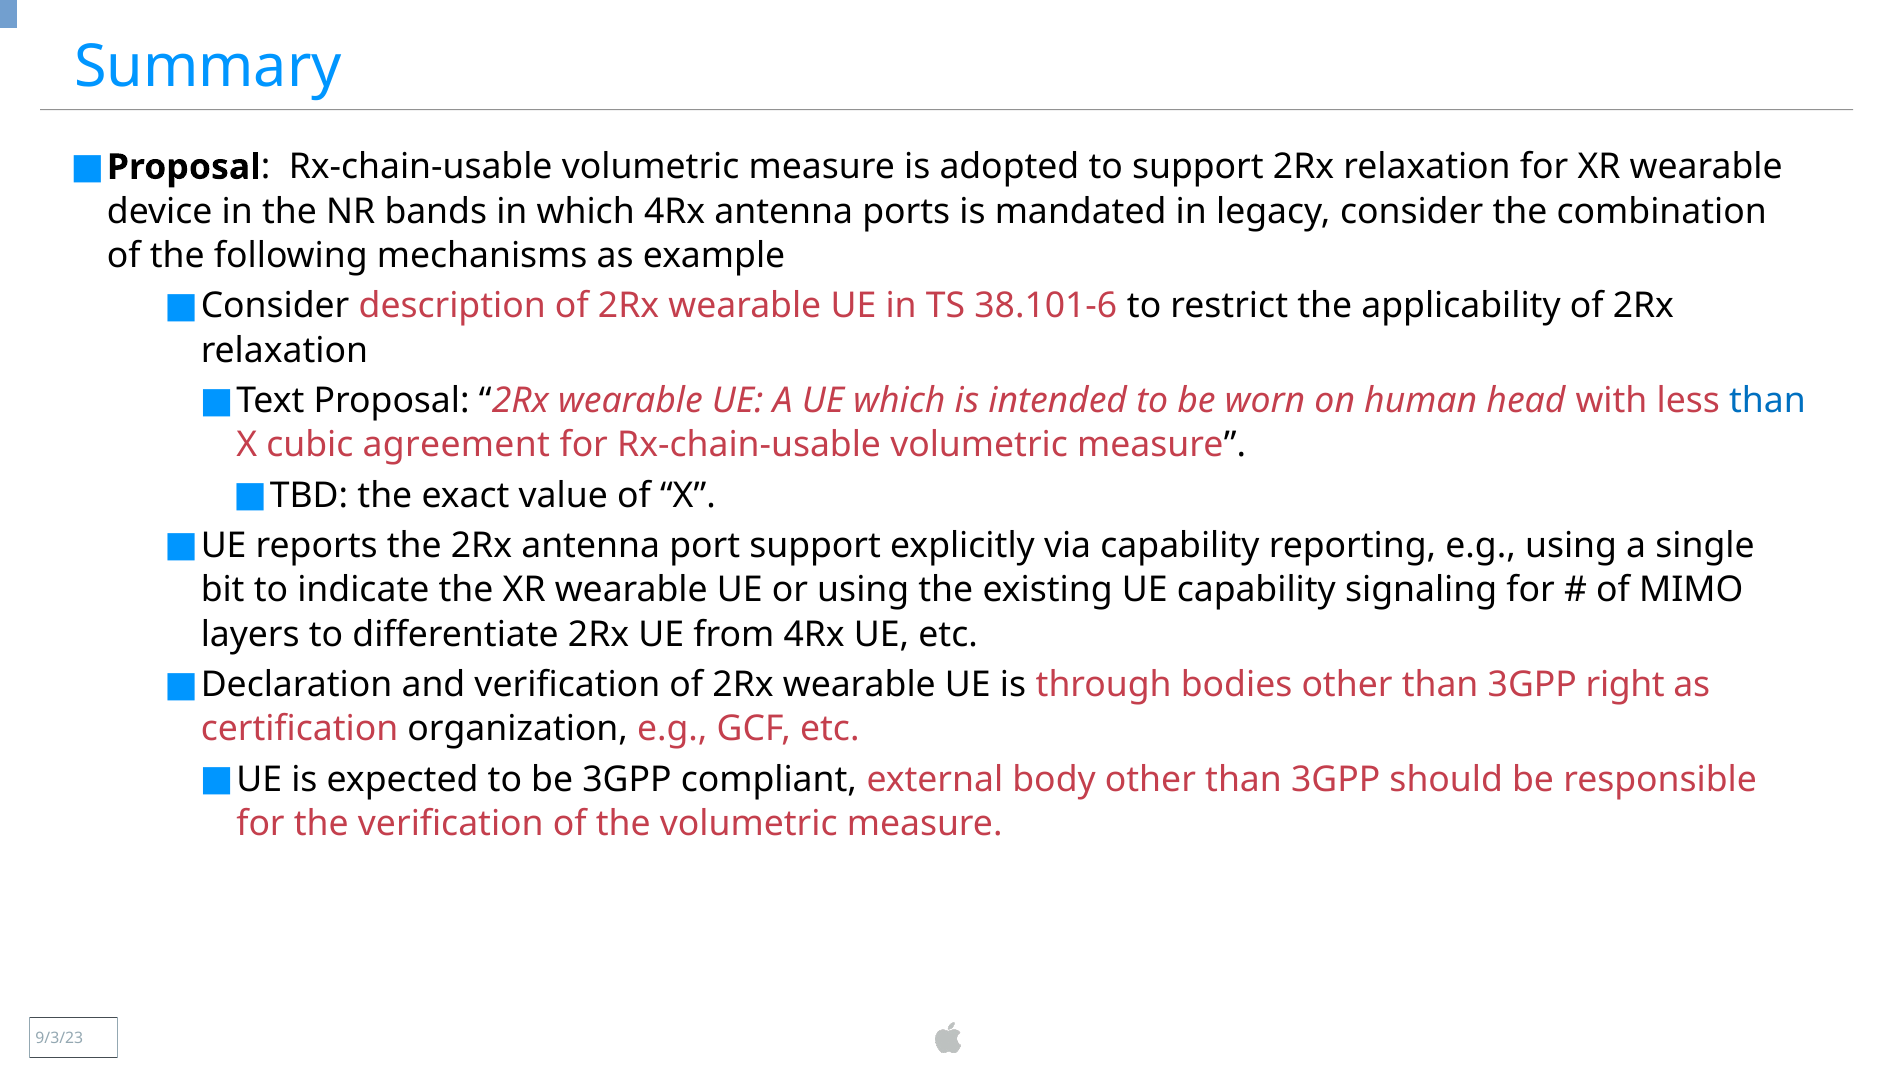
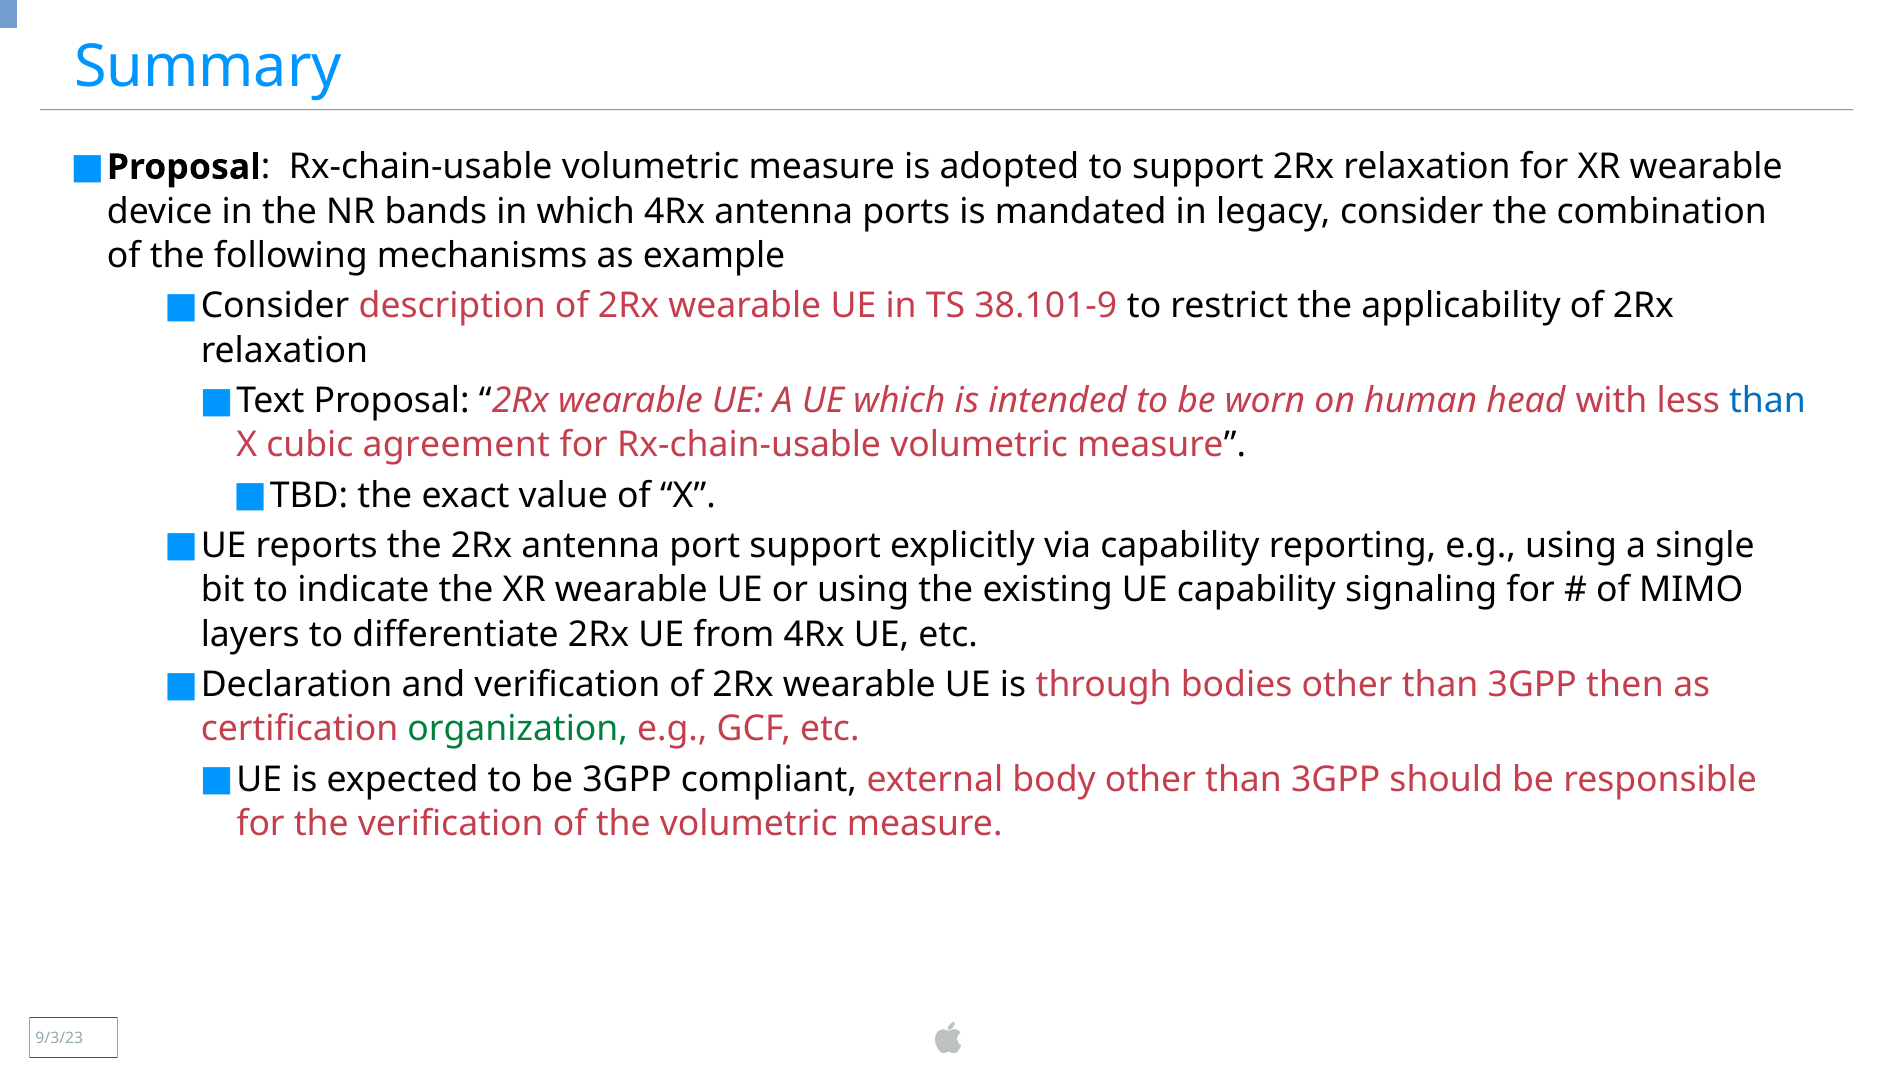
38.101-6: 38.101-6 -> 38.101-9
right: right -> then
organization colour: black -> green
